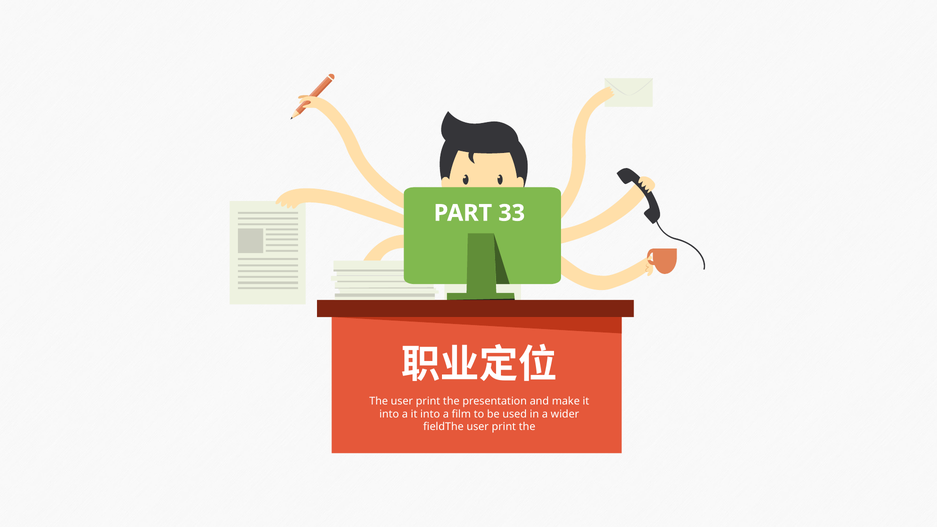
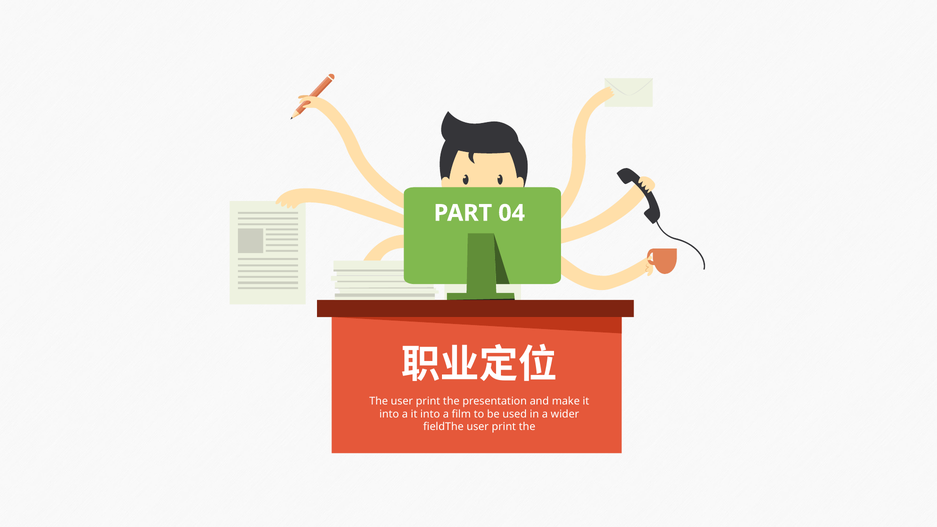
33: 33 -> 04
